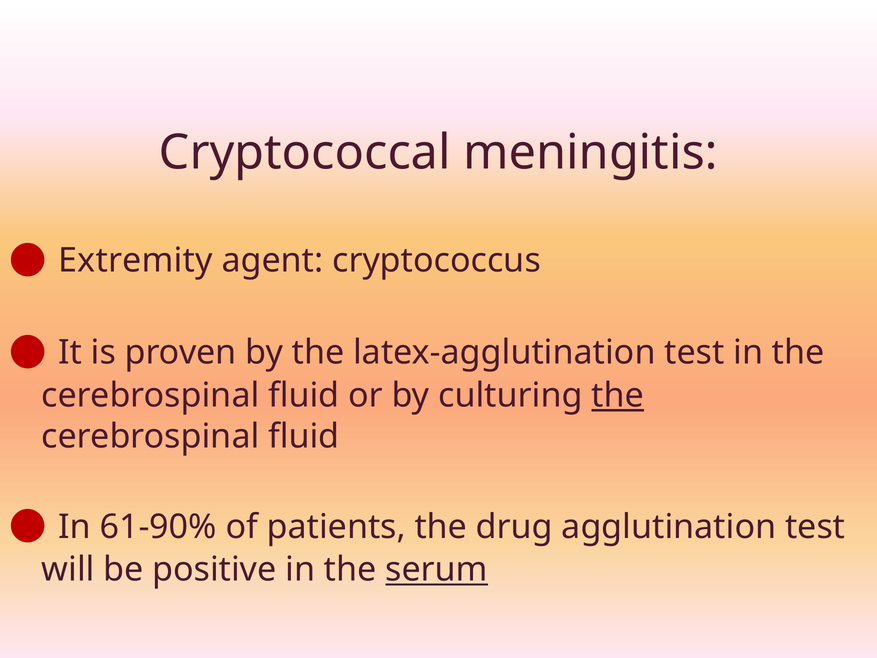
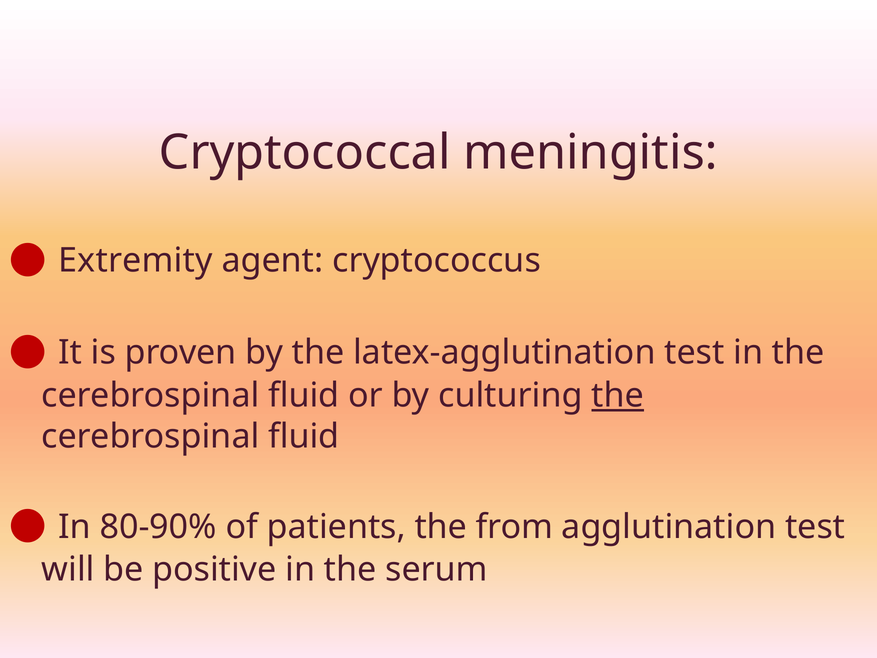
61-90%: 61-90% -> 80-90%
drug: drug -> from
serum underline: present -> none
